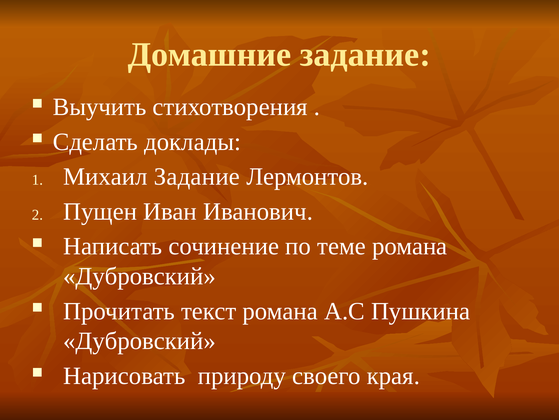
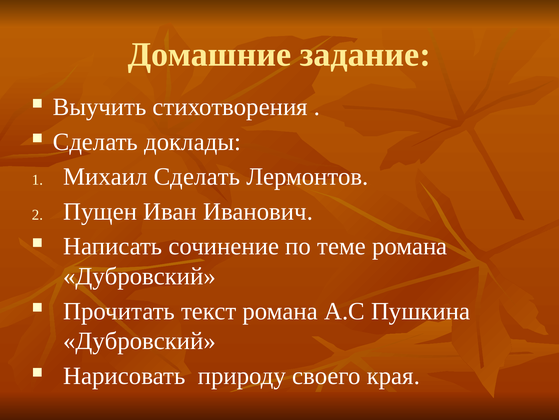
Михаил Задание: Задание -> Сделать
